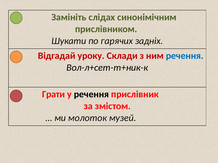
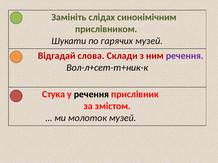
гарячих задніх: задніх -> музей
уроку: уроку -> слова
речення at (185, 56) colour: blue -> purple
Грати: Грати -> Стука
